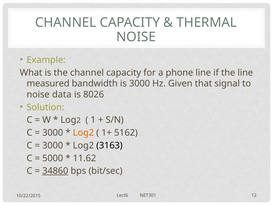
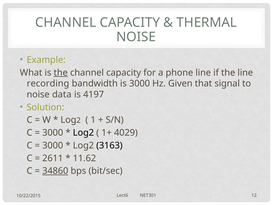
the at (61, 73) underline: none -> present
measured: measured -> recording
8026: 8026 -> 4197
Log2 at (83, 133) colour: orange -> black
5162: 5162 -> 4029
5000: 5000 -> 2611
